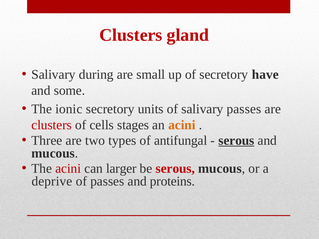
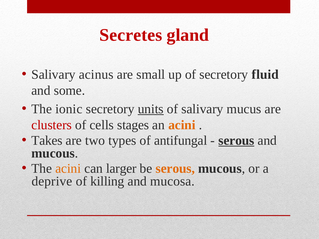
Clusters at (131, 35): Clusters -> Secretes
during: during -> acinus
have: have -> fluid
units underline: none -> present
salivary passes: passes -> mucus
Three: Three -> Takes
acini at (68, 169) colour: red -> orange
serous at (175, 169) colour: red -> orange
of passes: passes -> killing
proteins: proteins -> mucosa
